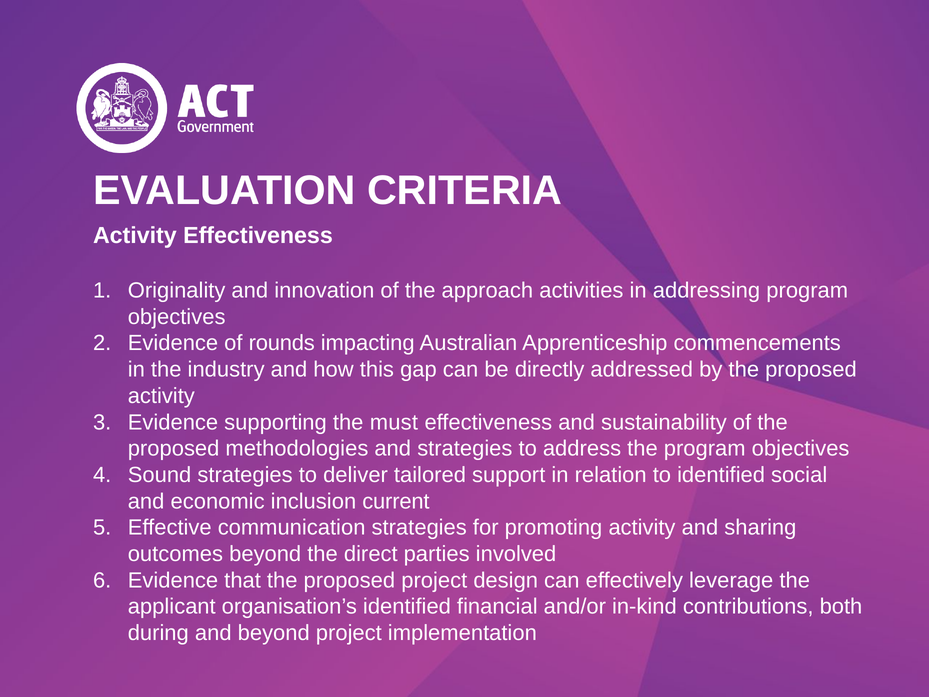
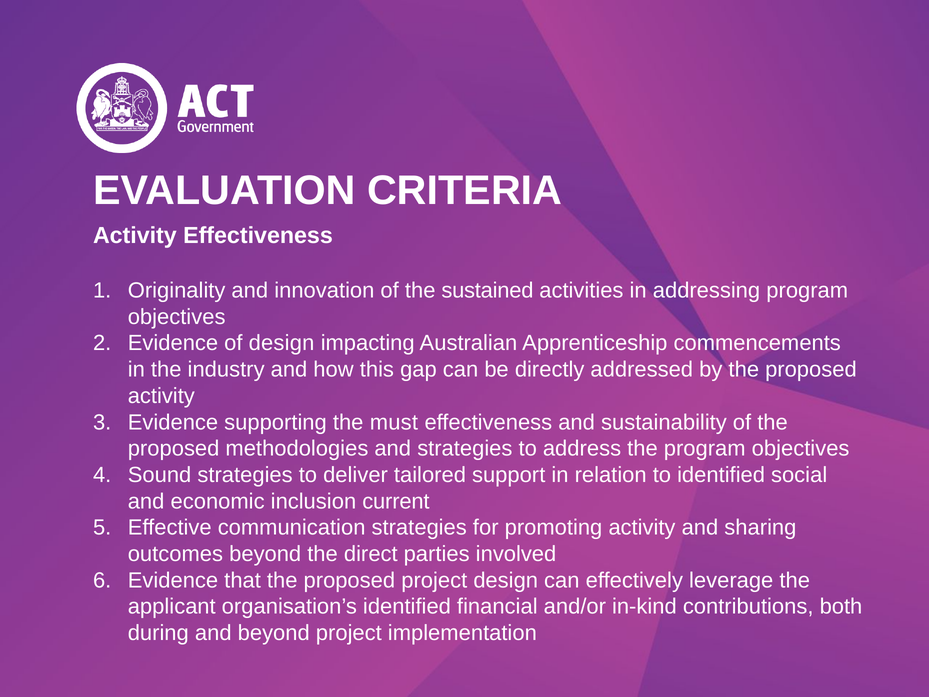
approach: approach -> sustained
of rounds: rounds -> design
